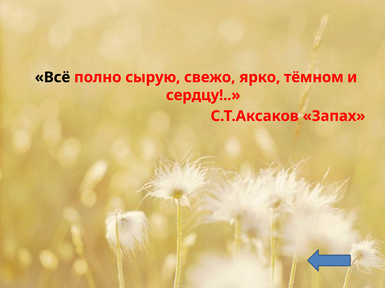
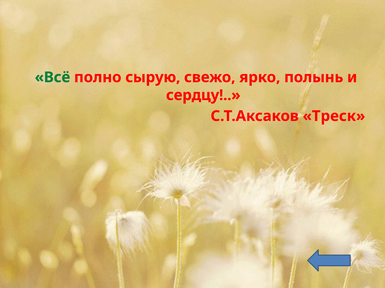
Всё colour: black -> green
тёмном: тёмном -> полынь
Запах: Запах -> Треск
